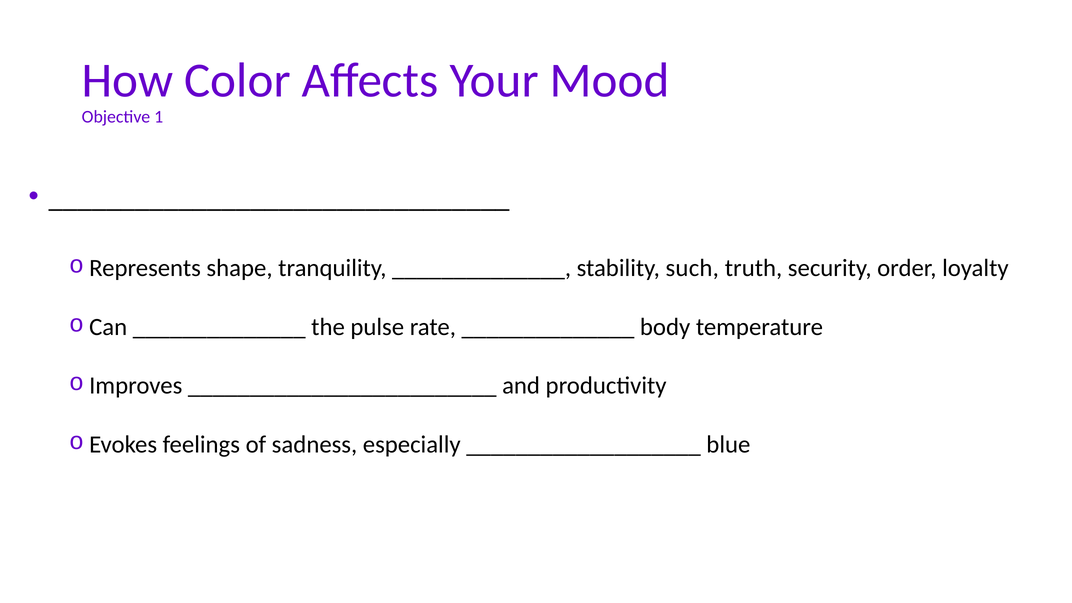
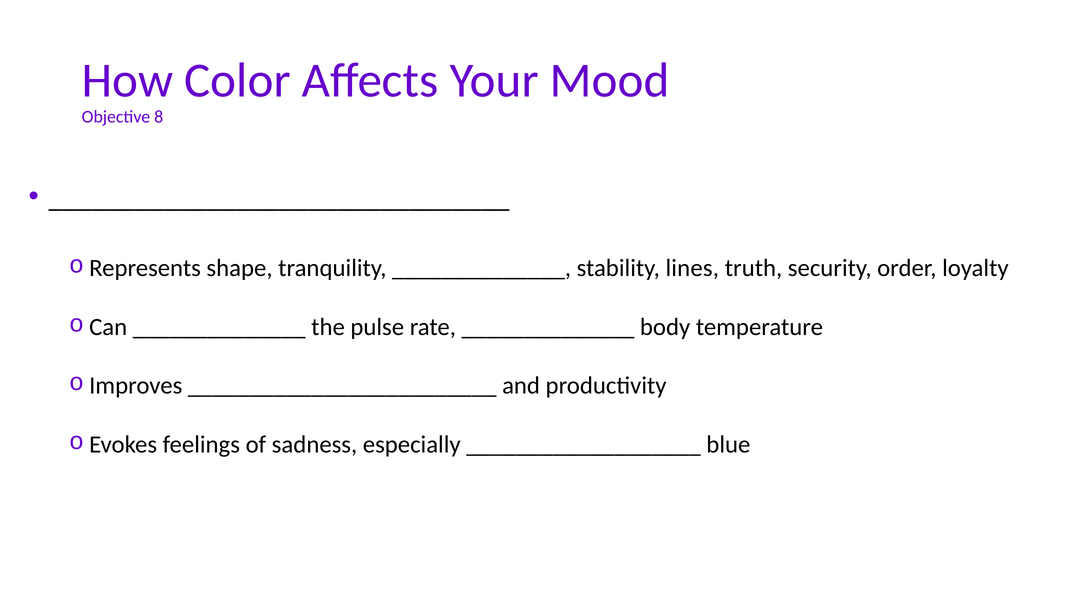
1: 1 -> 8
such: such -> lines
